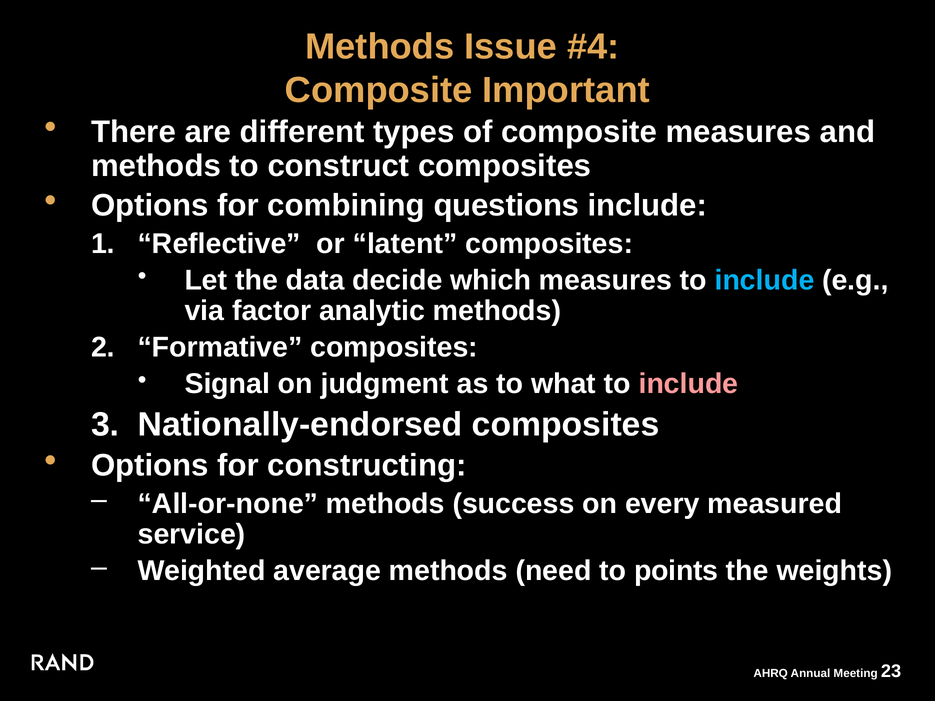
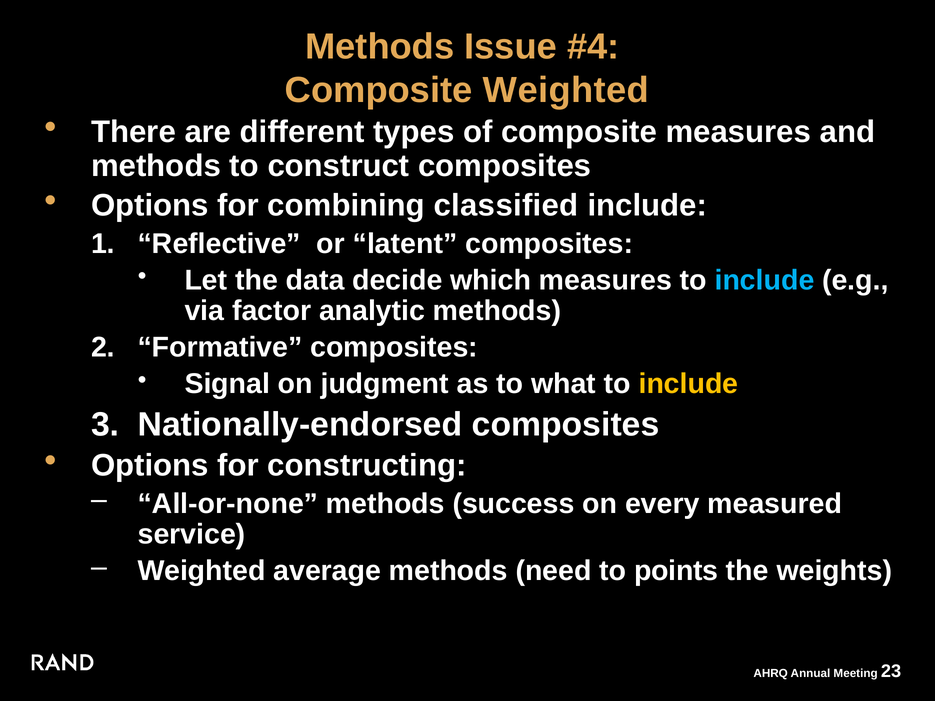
Composite Important: Important -> Weighted
questions: questions -> classified
include at (688, 384) colour: pink -> yellow
